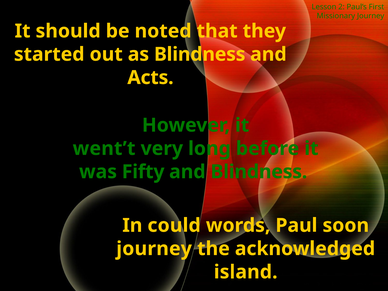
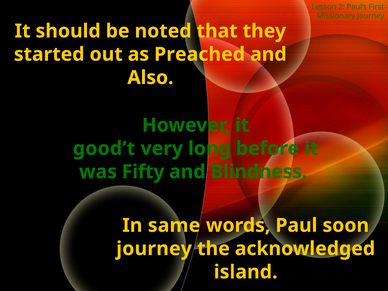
as Blindness: Blindness -> Preached
Acts: Acts -> Also
went’t: went’t -> good’t
could: could -> same
